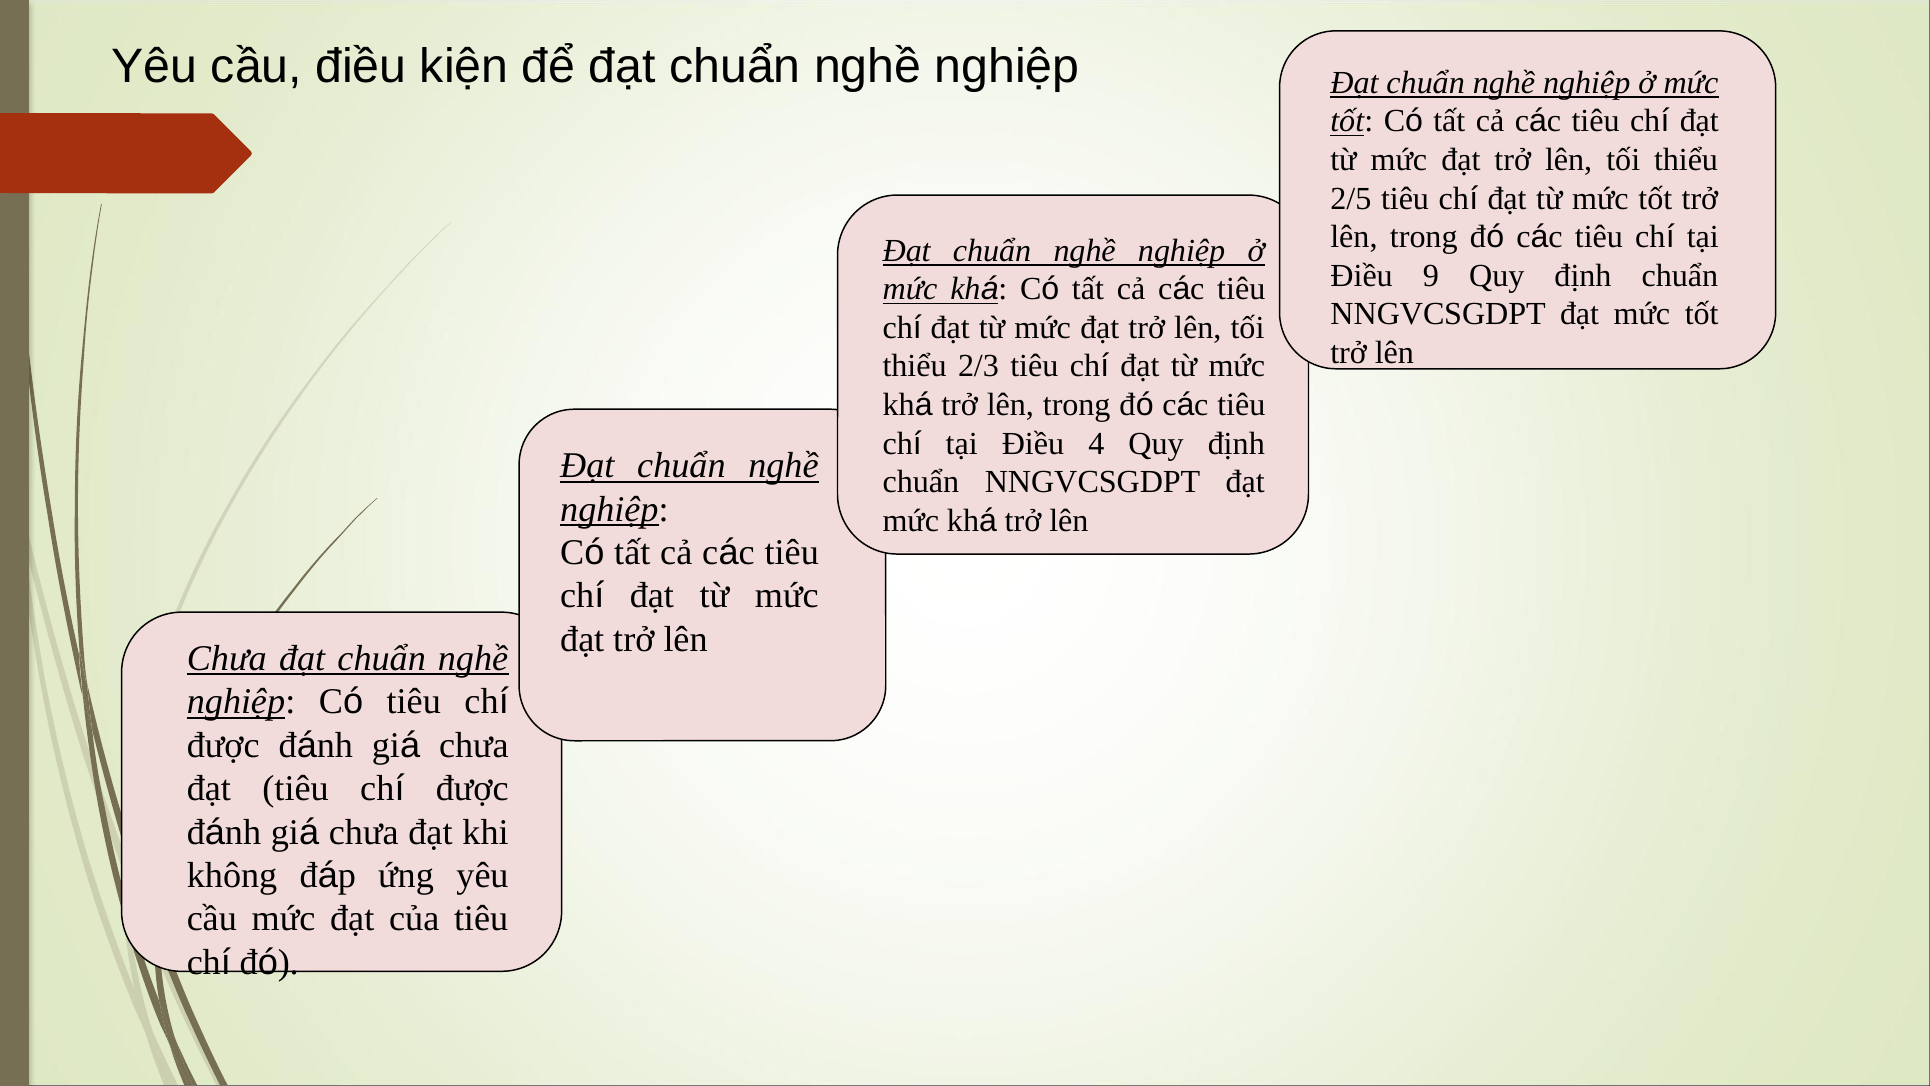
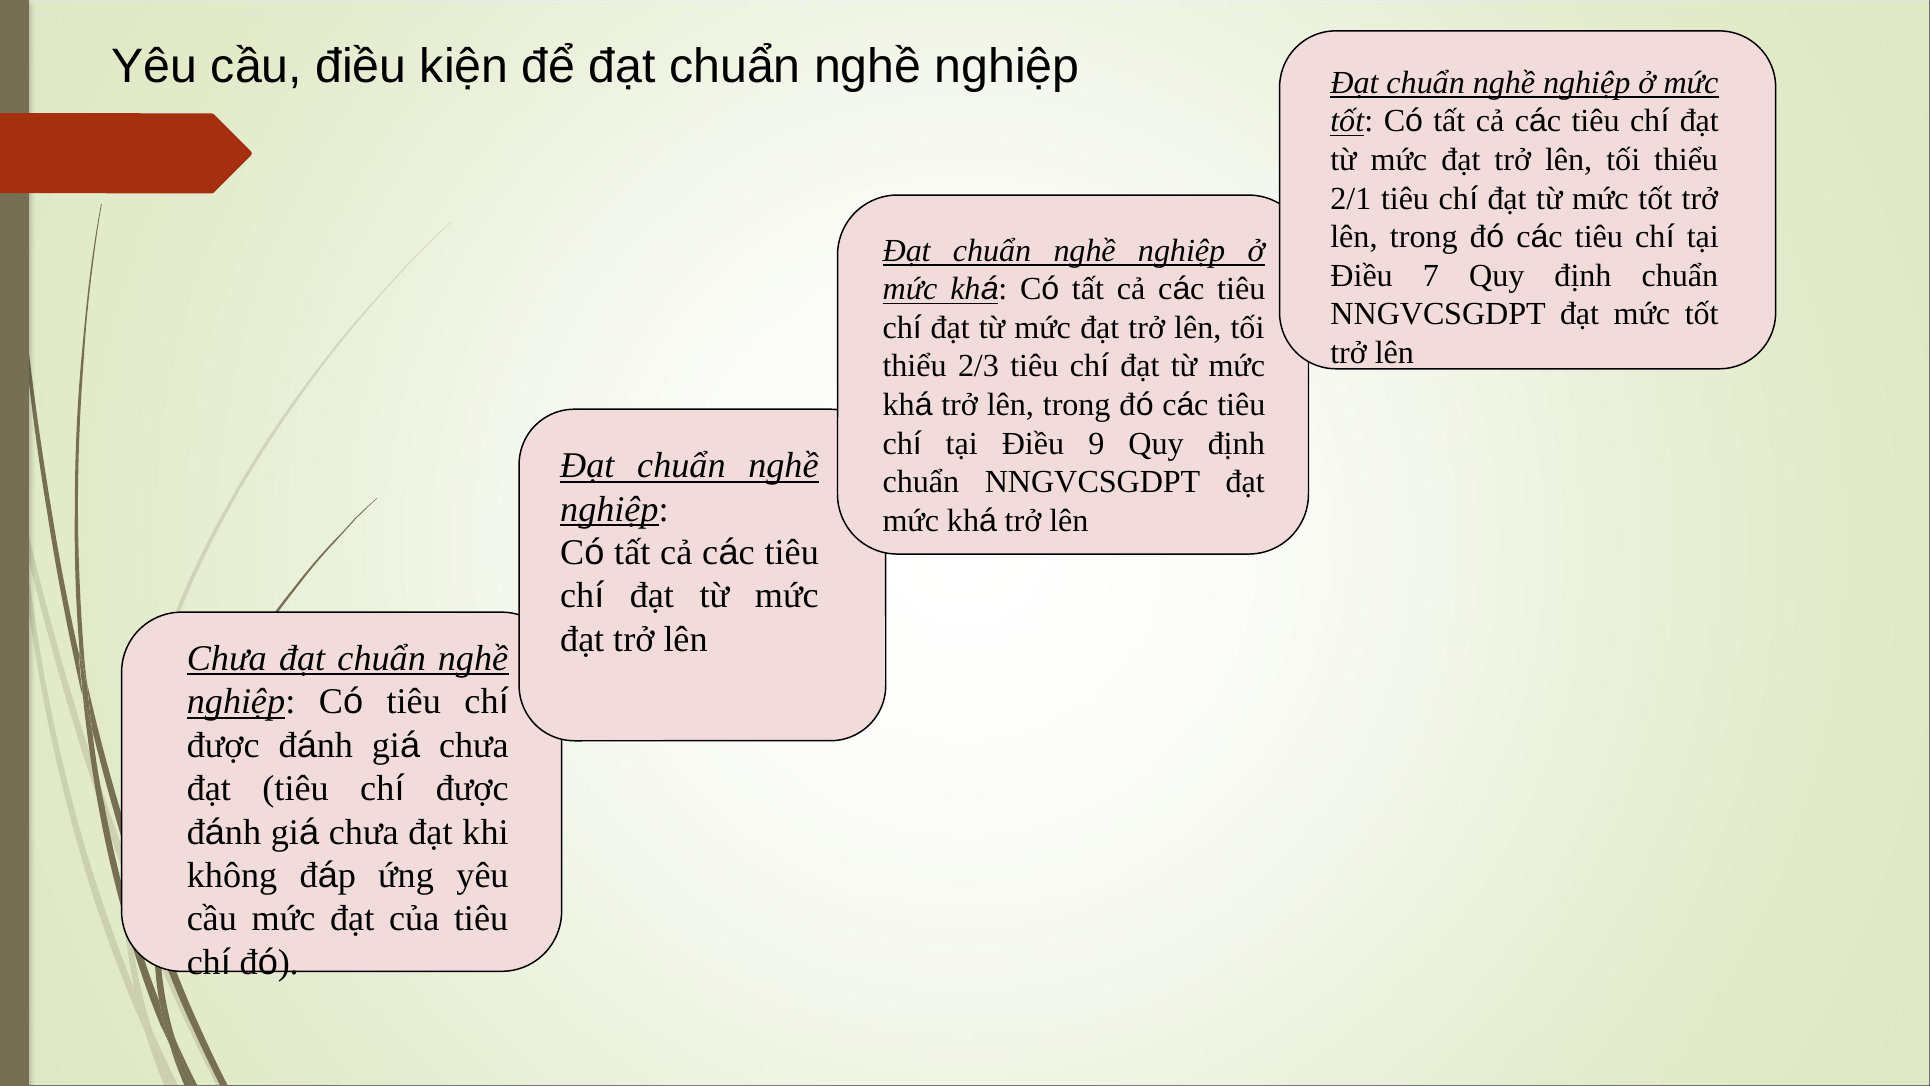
2/5: 2/5 -> 2/1
9: 9 -> 7
4: 4 -> 9
